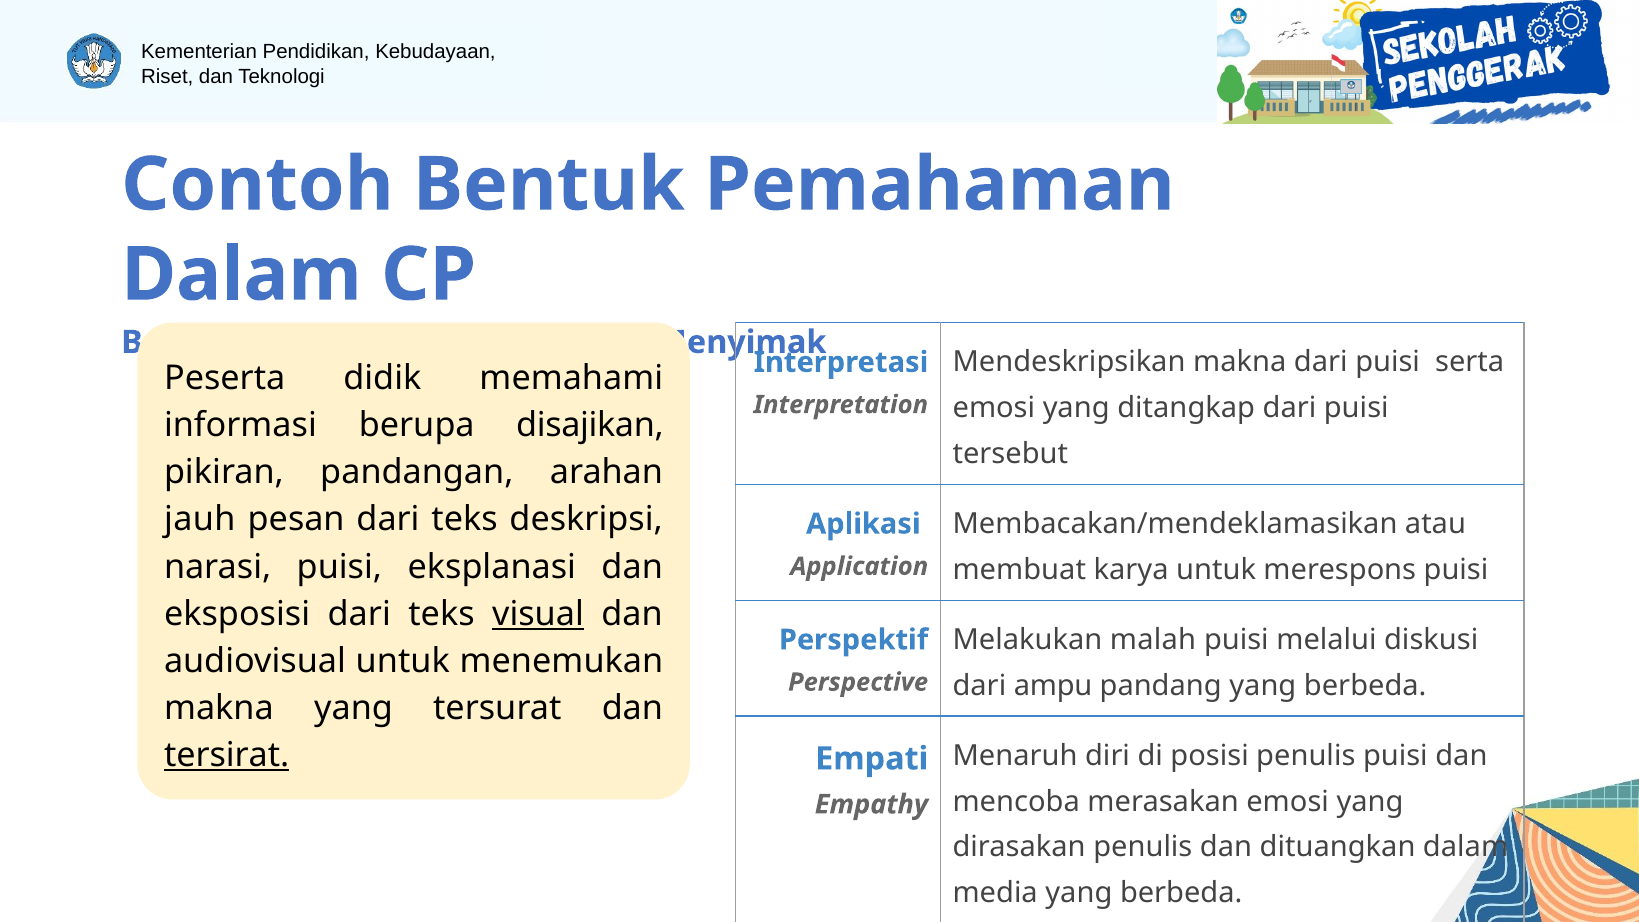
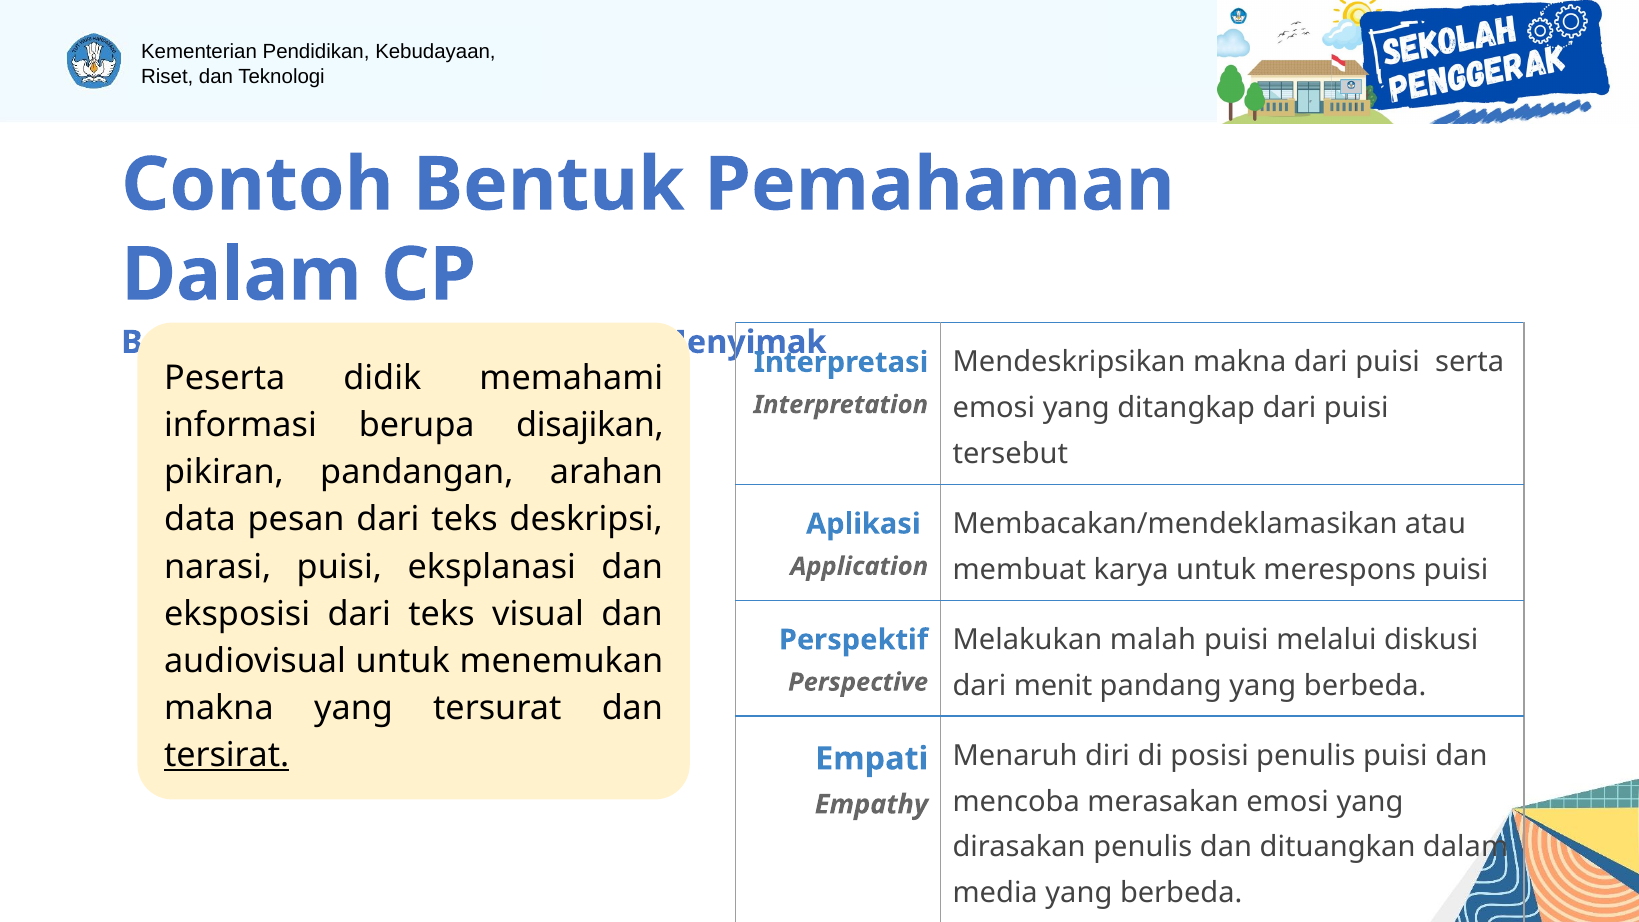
jauh: jauh -> data
visual underline: present -> none
ampu: ampu -> menit
